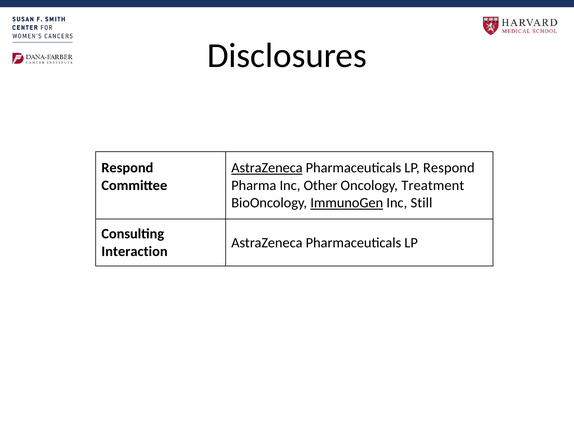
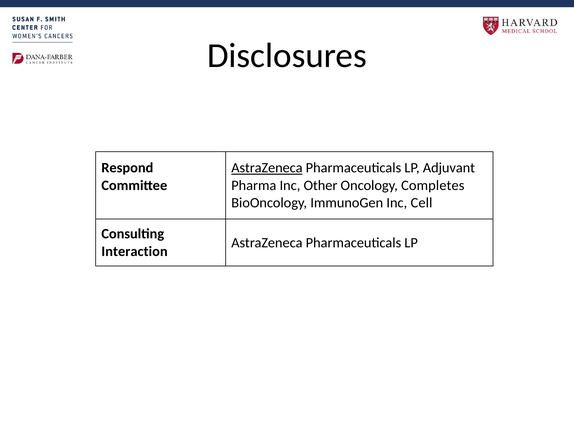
LP Respond: Respond -> Adjuvant
Treatment: Treatment -> Completes
ImmunoGen underline: present -> none
Still: Still -> Cell
